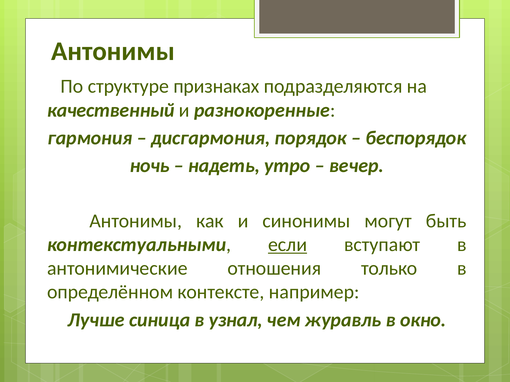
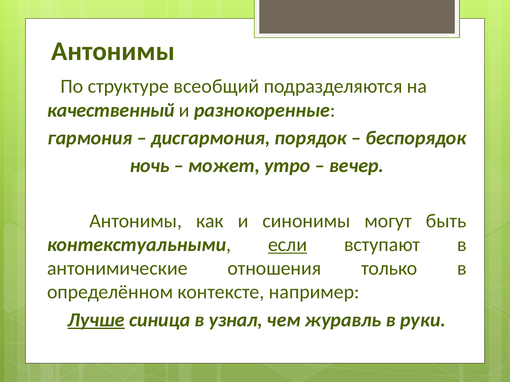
признаках: признаках -> всеобщий
надеть: надеть -> может
Лучше underline: none -> present
окно: окно -> руки
